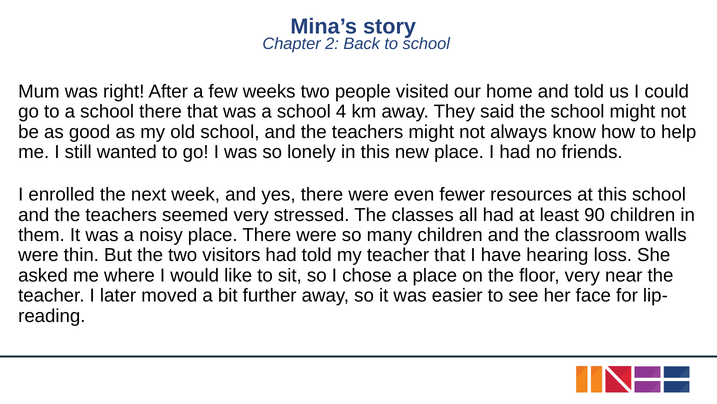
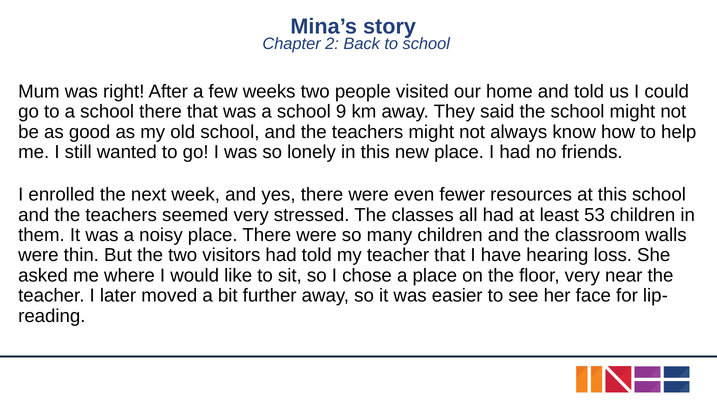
4: 4 -> 9
90: 90 -> 53
